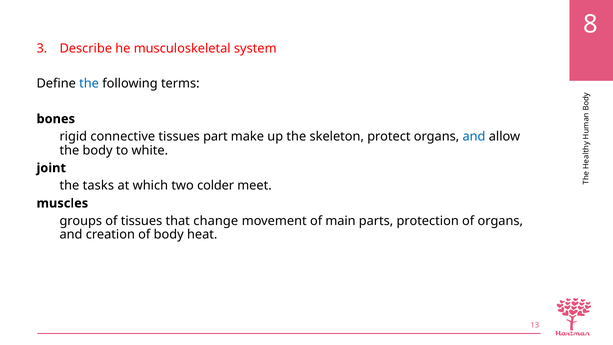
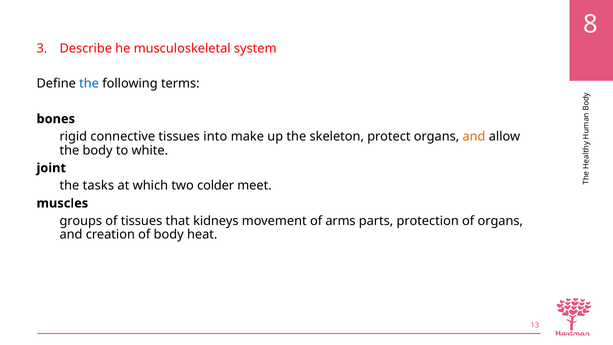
part: part -> into
and at (474, 136) colour: blue -> orange
change: change -> kidneys
main: main -> arms
